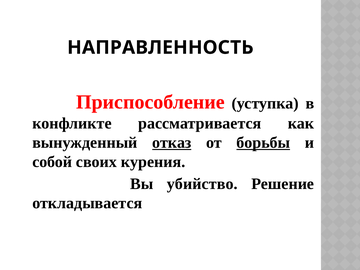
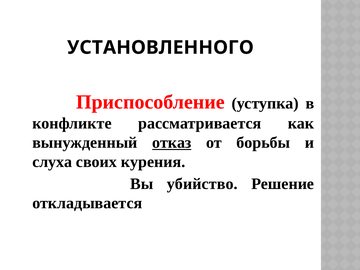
НАПРАВЛЕННОСТЬ: НАПРАВЛЕННОСТЬ -> УСТАНОВЛЕННОГО
борьбы underline: present -> none
собой: собой -> слуха
